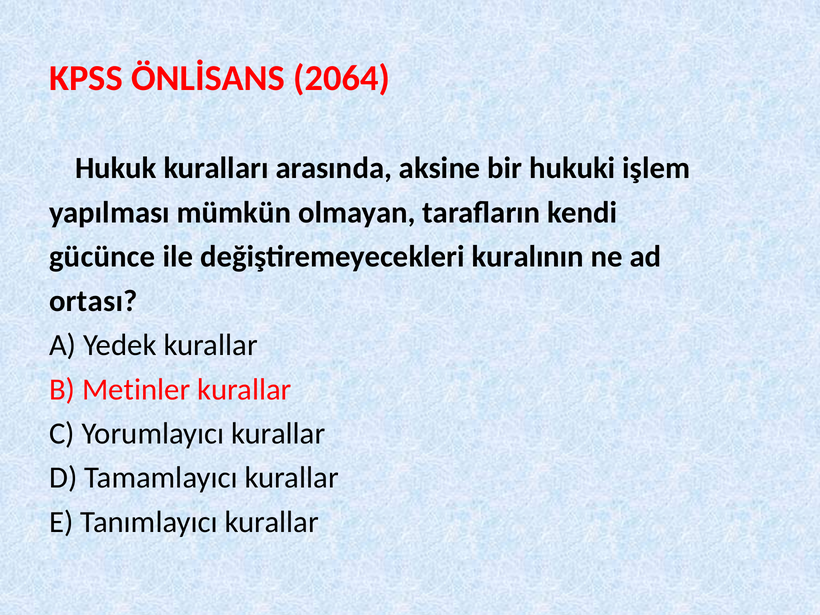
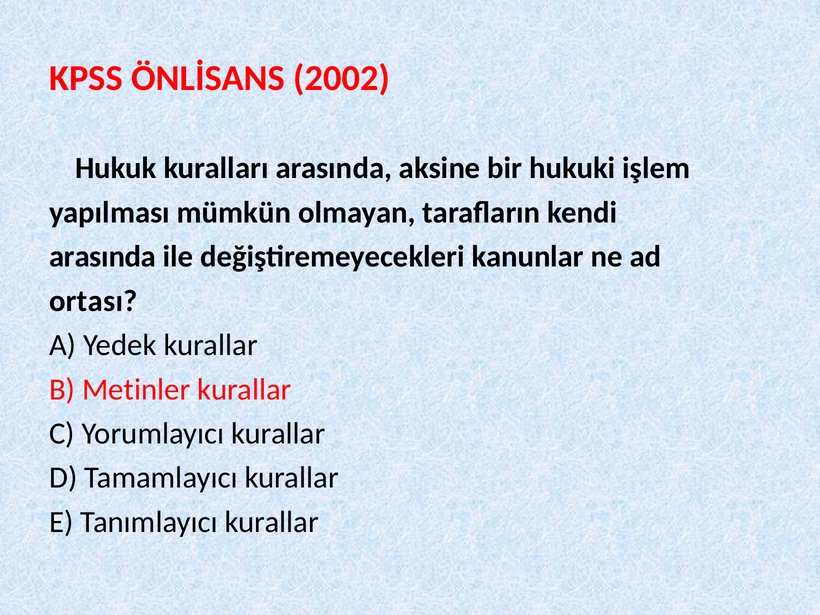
2064: 2064 -> 2002
gücünce at (102, 257): gücünce -> arasında
kuralının: kuralının -> kanunlar
